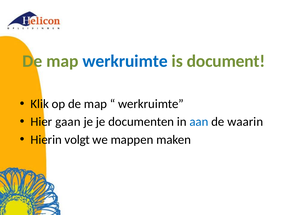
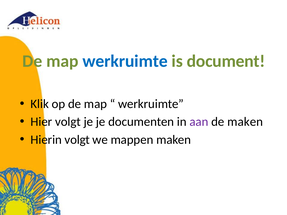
Hier gaan: gaan -> volgt
aan colour: blue -> purple
de waarin: waarin -> maken
